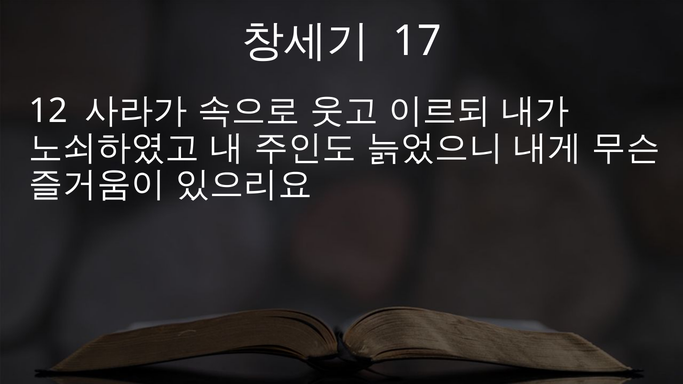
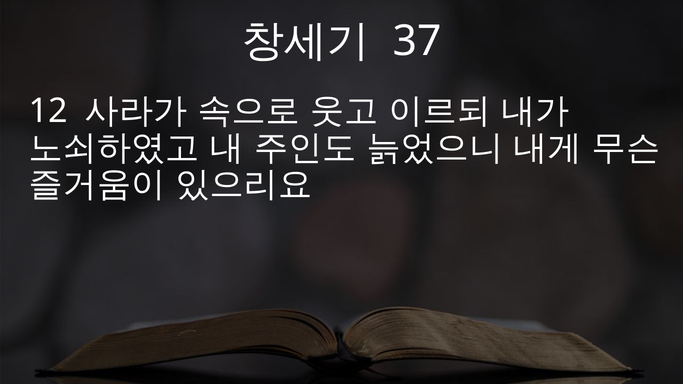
17: 17 -> 37
